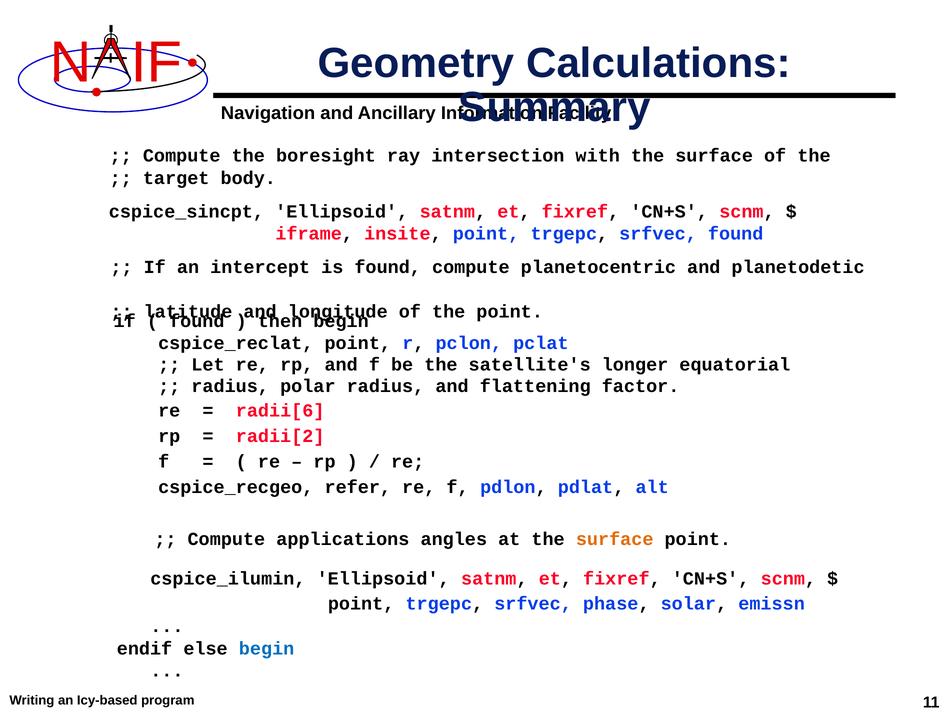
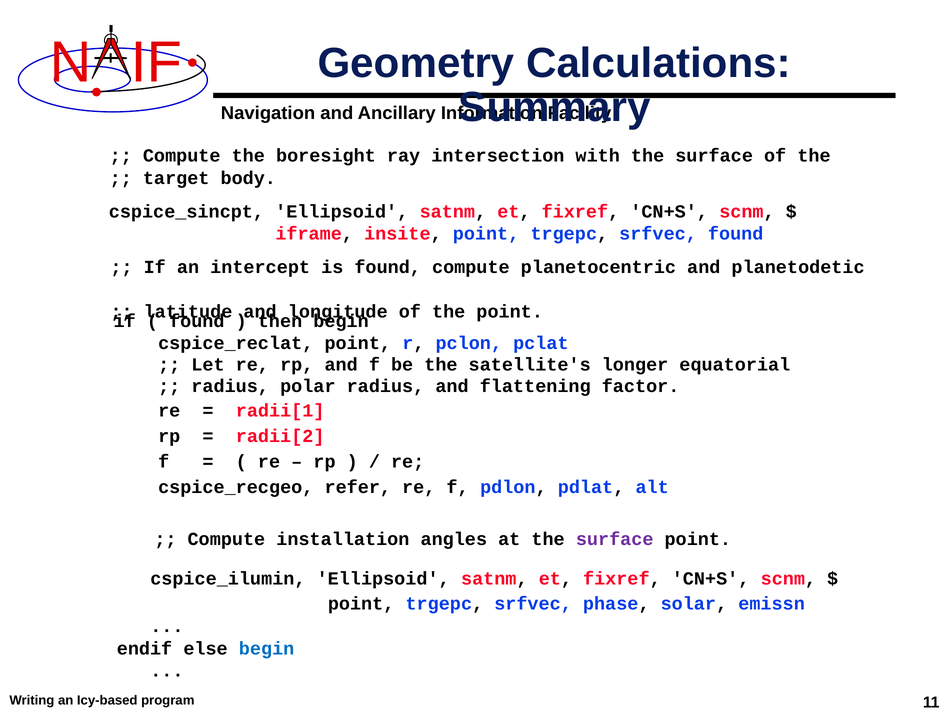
radii[6: radii[6 -> radii[1
applications: applications -> installation
surface at (615, 539) colour: orange -> purple
